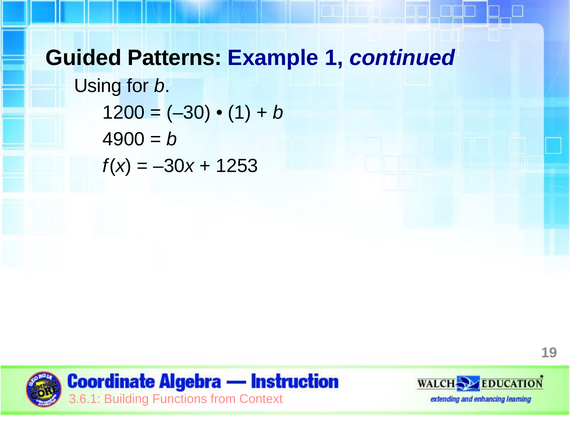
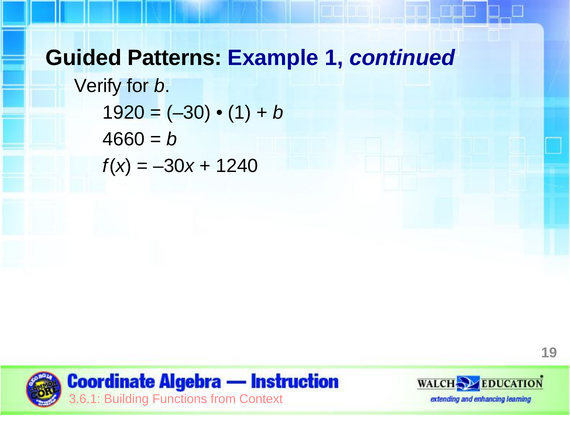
Using: Using -> Verify
1200: 1200 -> 1920
4900: 4900 -> 4660
1253: 1253 -> 1240
